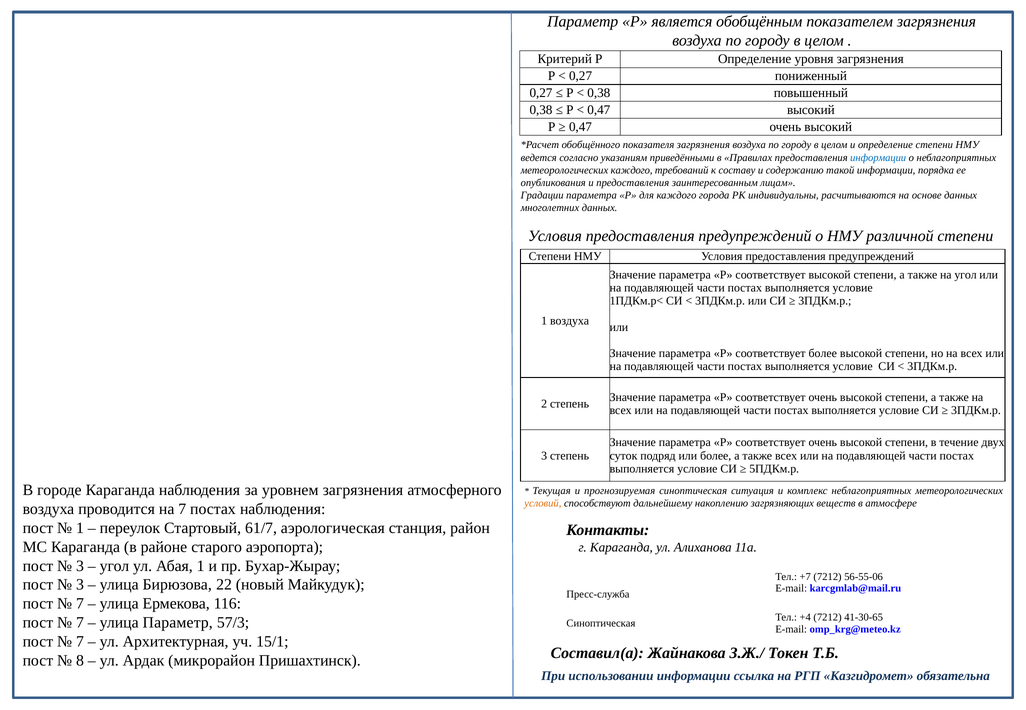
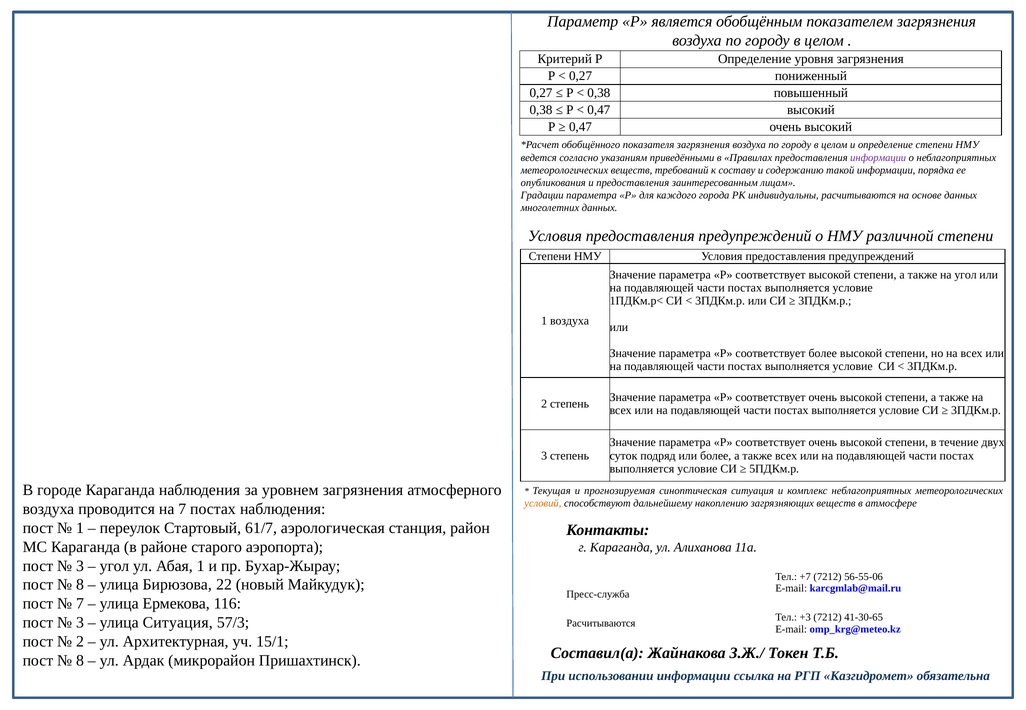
информации at (878, 158) colour: blue -> purple
метеорологических каждого: каждого -> веществ
3 at (80, 585): 3 -> 8
+4: +4 -> +3
7 at (80, 623): 7 -> 3
улица Параметр: Параметр -> Ситуация
Синоптическая at (601, 624): Синоптическая -> Расчитываются
7 at (80, 642): 7 -> 2
